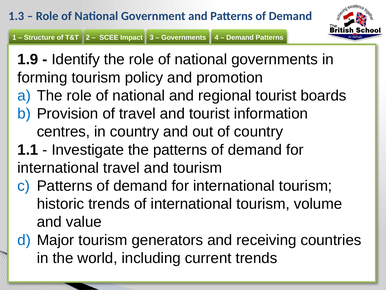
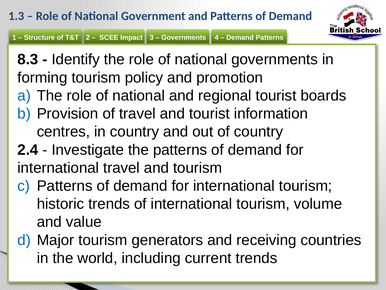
1.9: 1.9 -> 8.3
1.1: 1.1 -> 2.4
